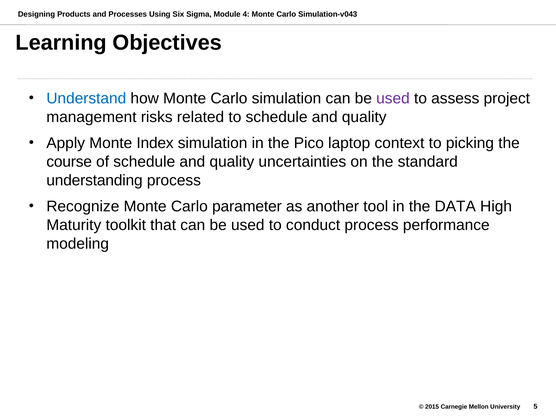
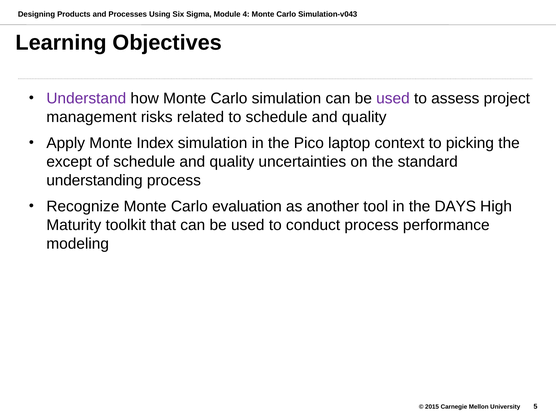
Understand colour: blue -> purple
course: course -> except
parameter: parameter -> evaluation
DATA: DATA -> DAYS
